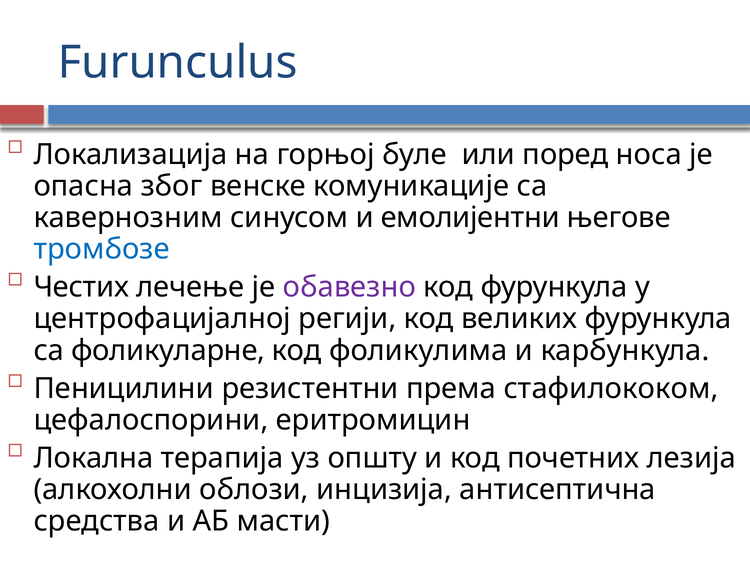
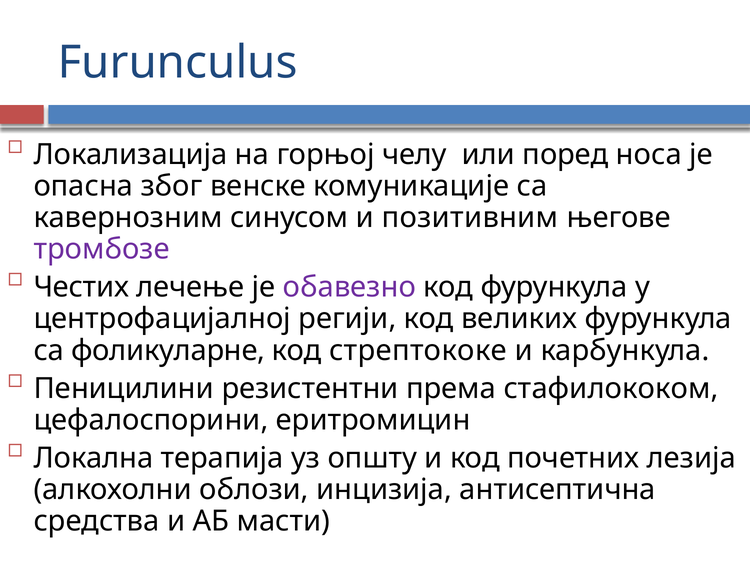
буле: буле -> челу
емолијентни: емолијентни -> позитивним
тромбозе colour: blue -> purple
фоликулима: фоликулима -> стрептококе
